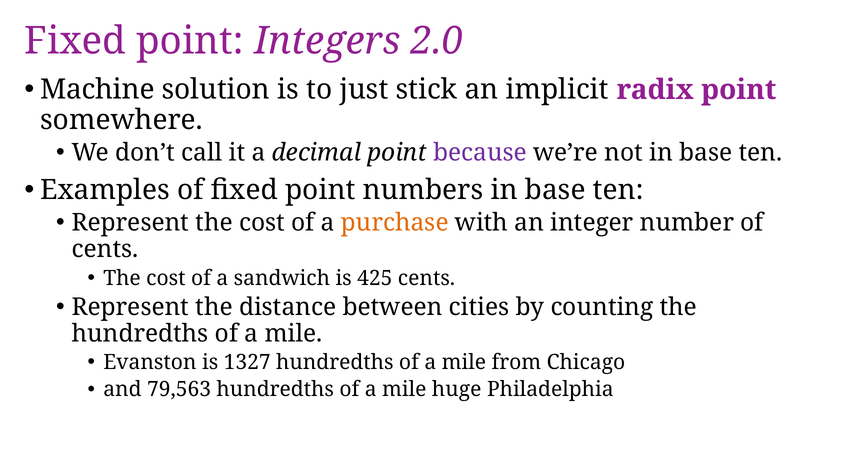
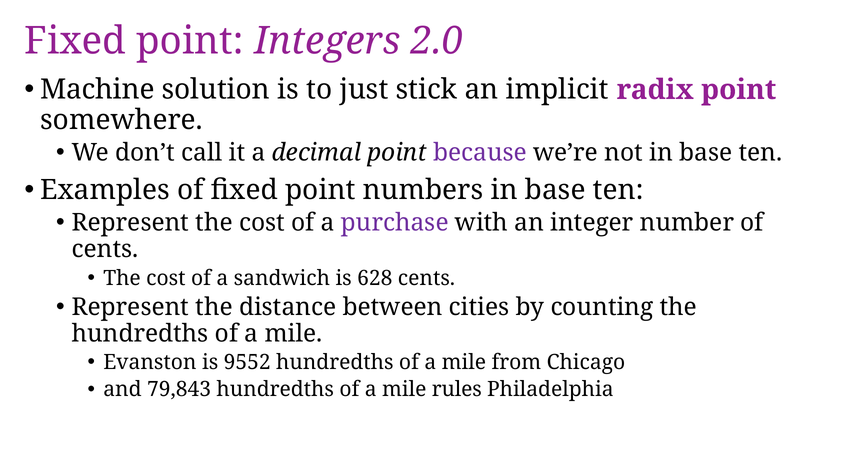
purchase colour: orange -> purple
425: 425 -> 628
1327: 1327 -> 9552
79,563: 79,563 -> 79,843
huge: huge -> rules
